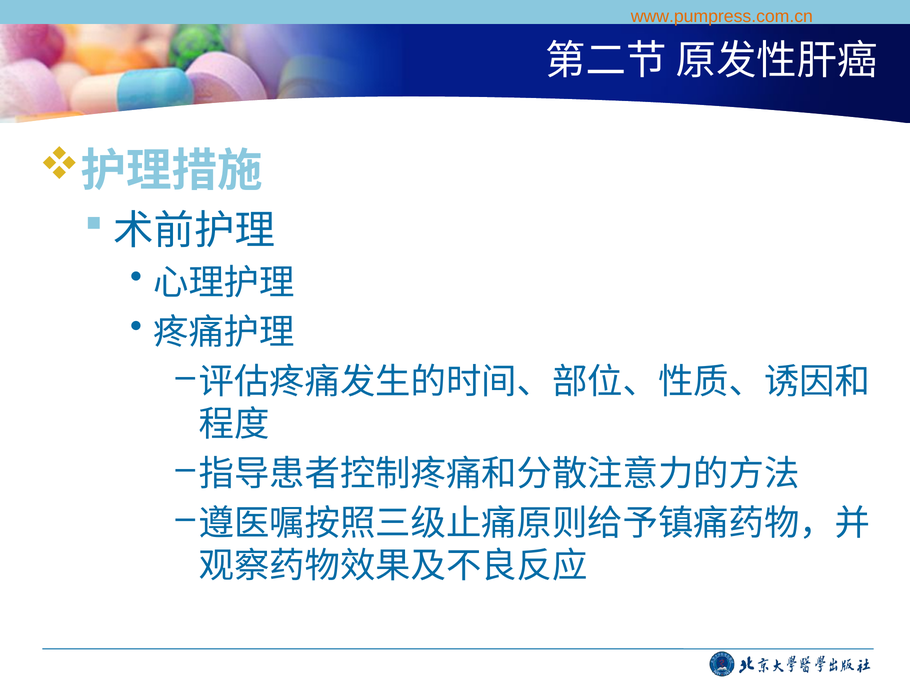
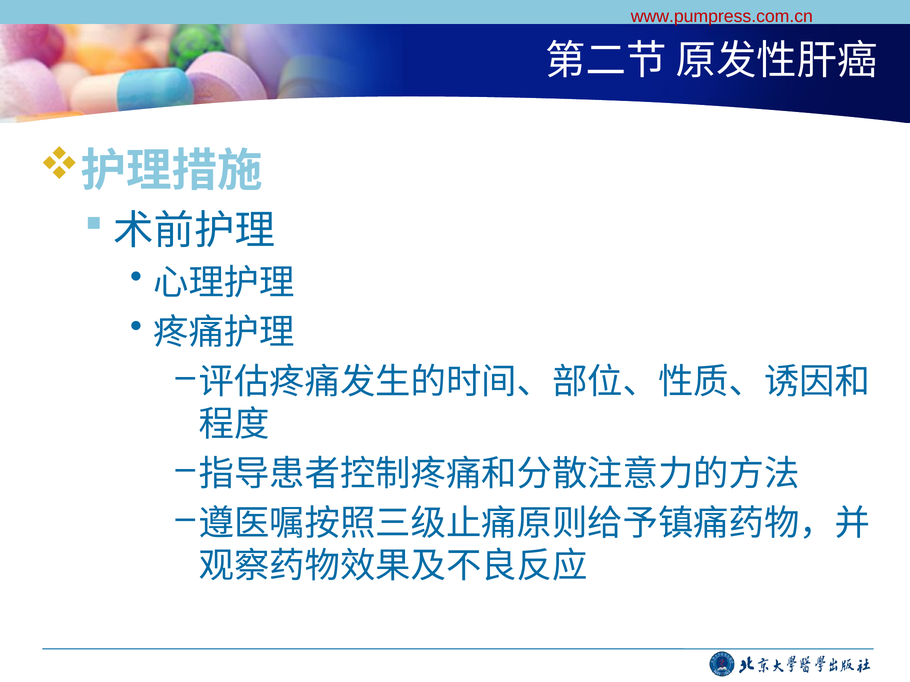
www.pumpress.com.cn colour: orange -> red
